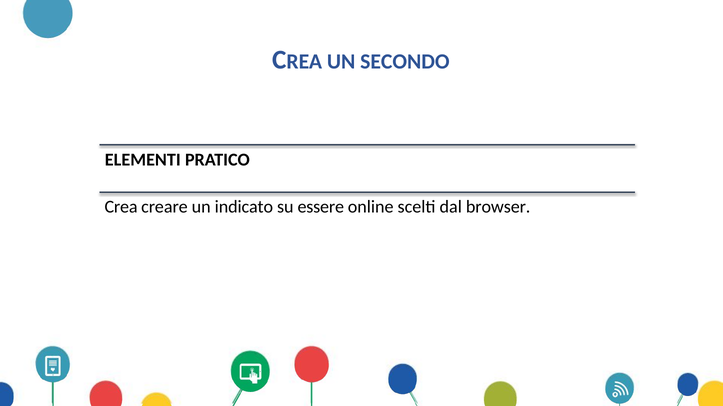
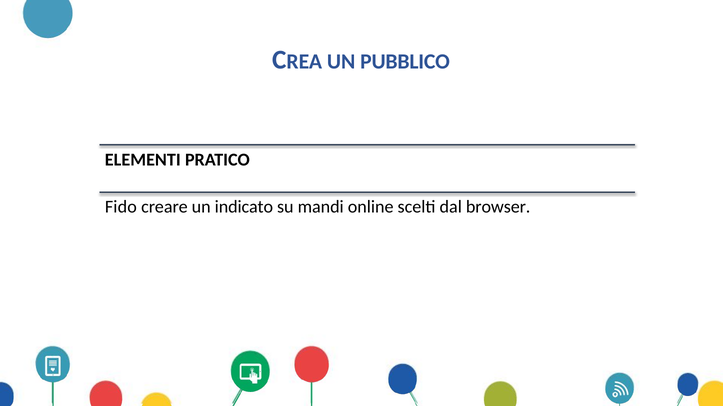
SECONDO: SECONDO -> PUBBLICO
Crea: Crea -> Fido
essere: essere -> mandi
